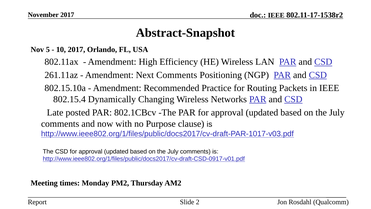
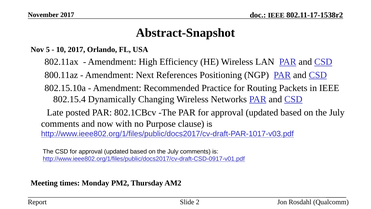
261.11az: 261.11az -> 800.11az
Next Comments: Comments -> References
